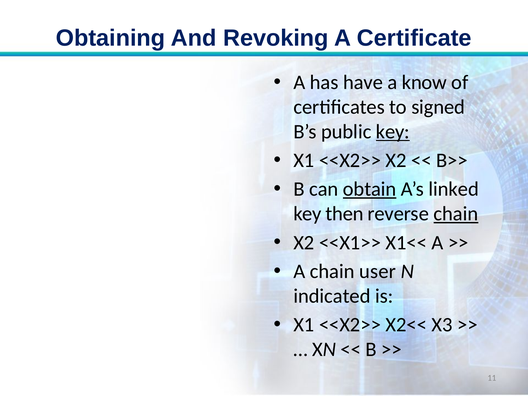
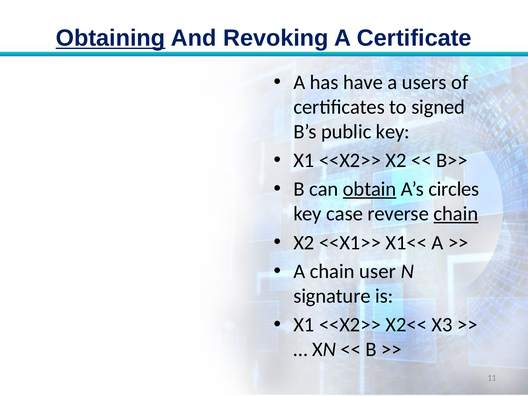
Obtaining underline: none -> present
know: know -> users
key at (393, 132) underline: present -> none
linked: linked -> circles
then: then -> case
indicated: indicated -> signature
